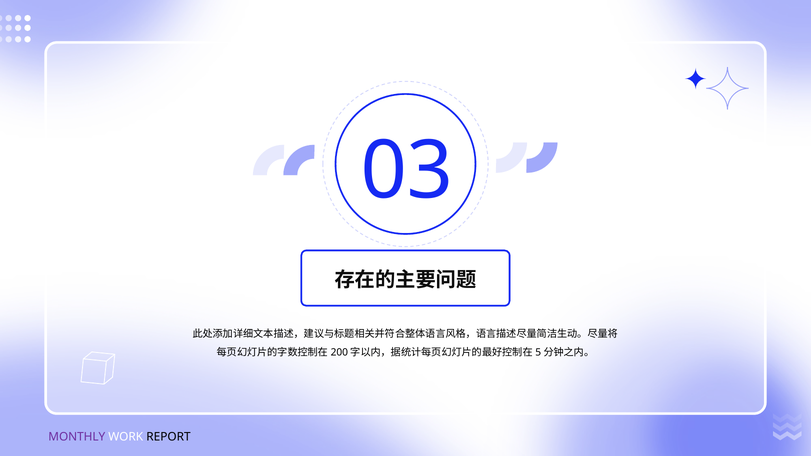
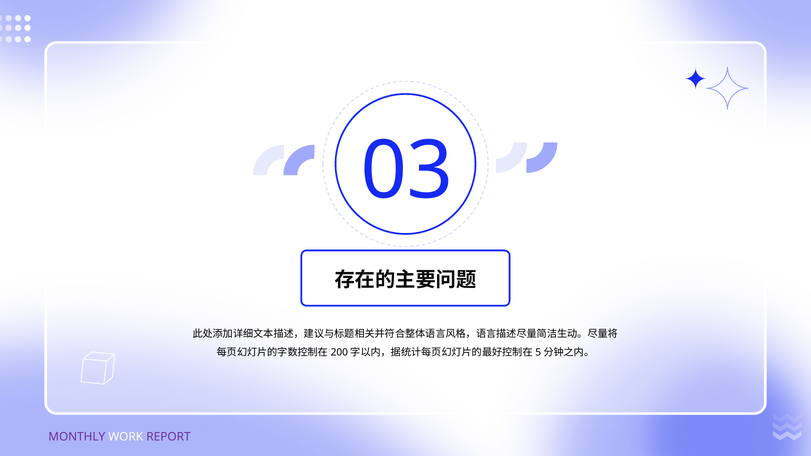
REPORT colour: black -> purple
